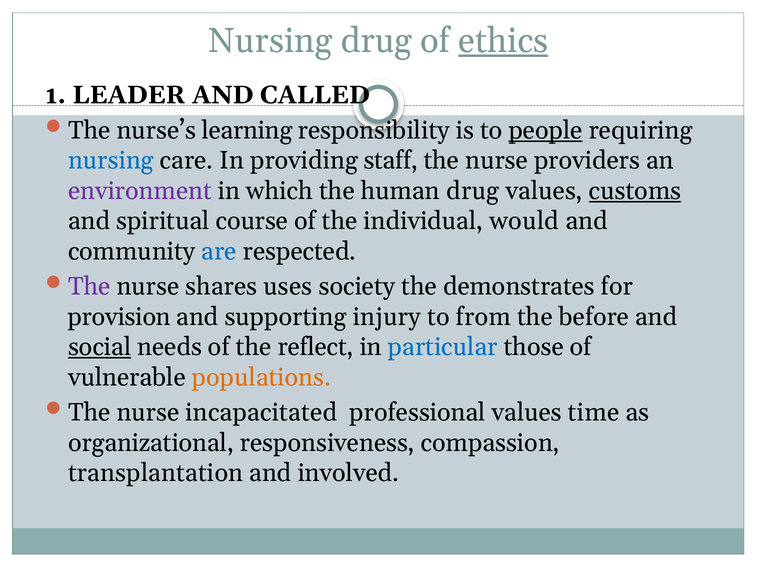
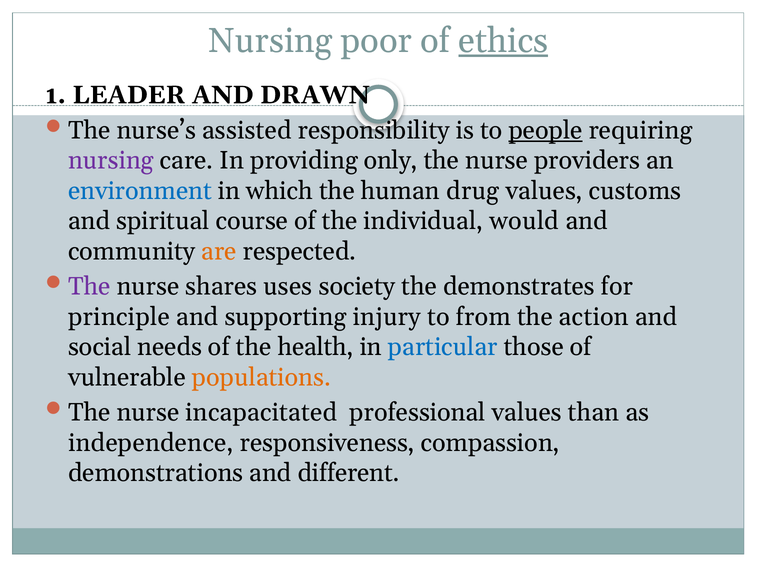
Nursing drug: drug -> poor
CALLED: CALLED -> DRAWN
learning: learning -> assisted
nursing at (111, 161) colour: blue -> purple
staff: staff -> only
environment colour: purple -> blue
customs underline: present -> none
are colour: blue -> orange
provision: provision -> principle
before: before -> action
social underline: present -> none
reflect: reflect -> health
time: time -> than
organizational: organizational -> independence
transplantation: transplantation -> demonstrations
involved: involved -> different
